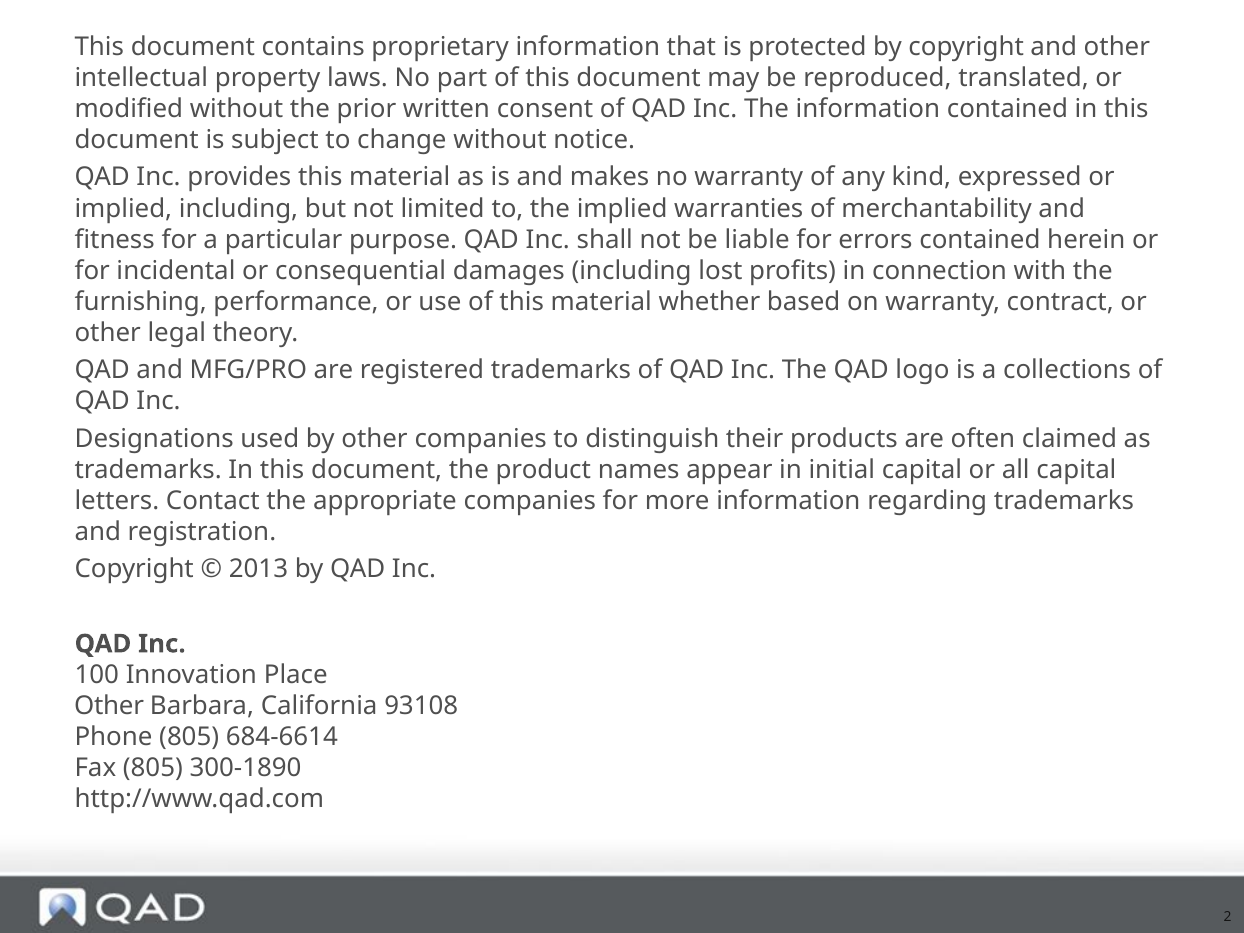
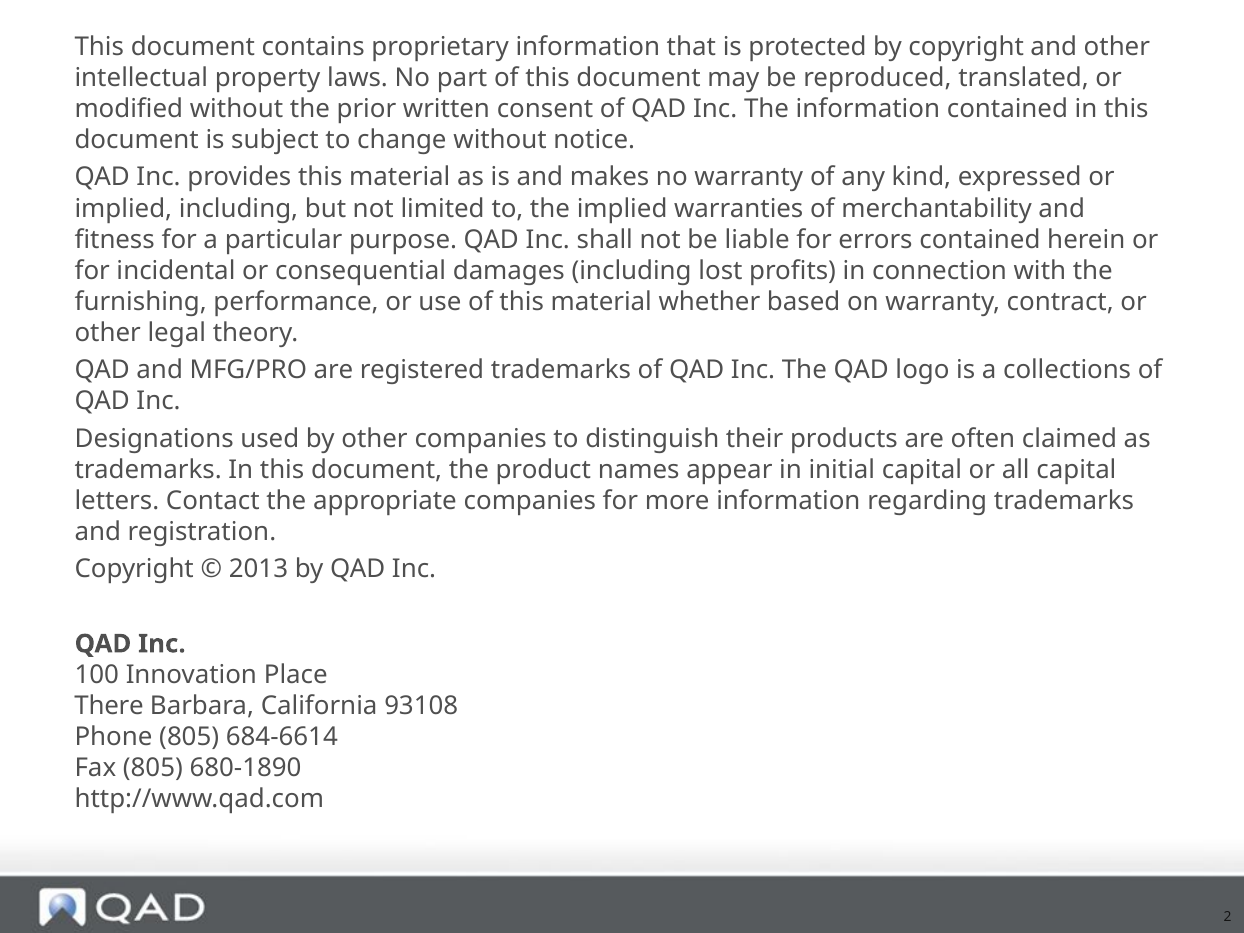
Other at (109, 706): Other -> There
300-1890: 300-1890 -> 680-1890
